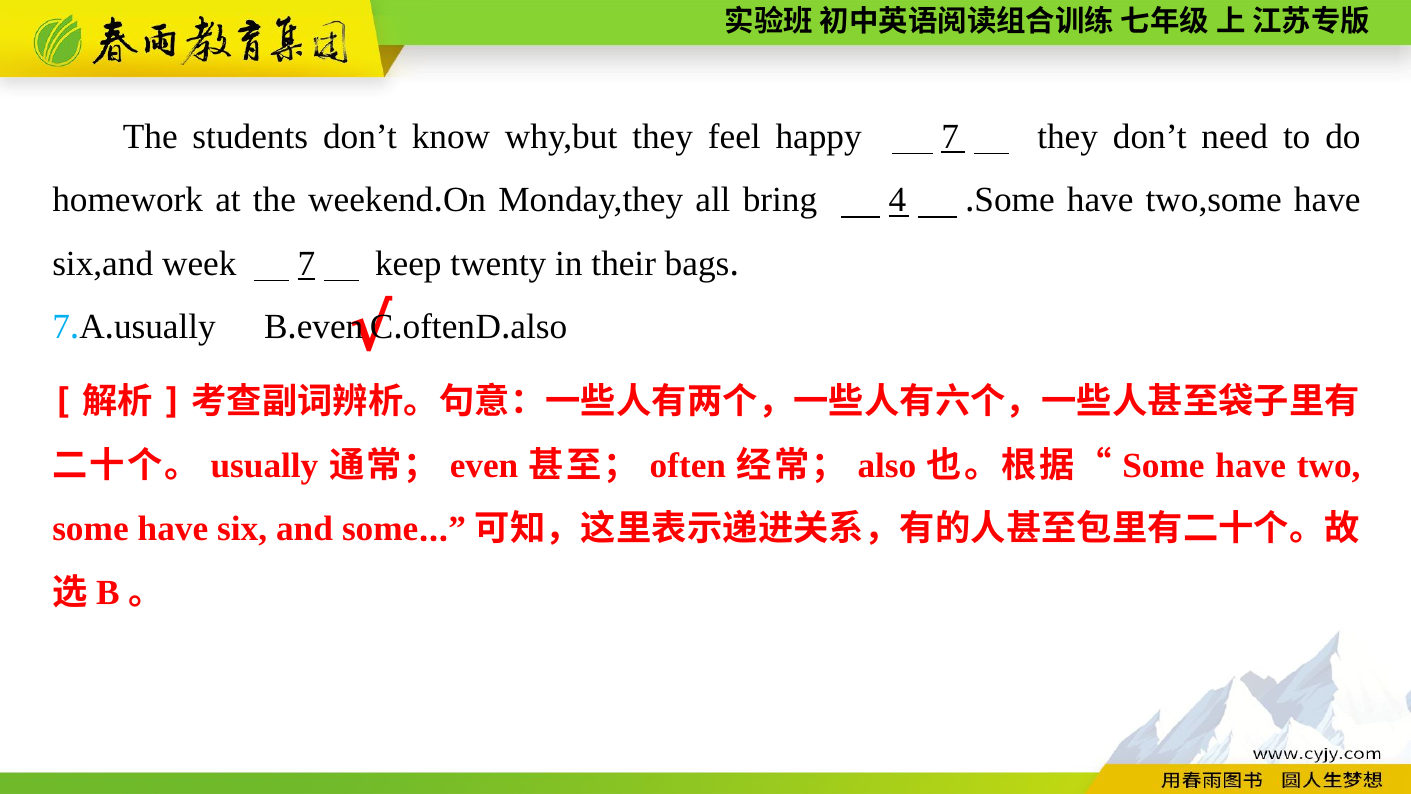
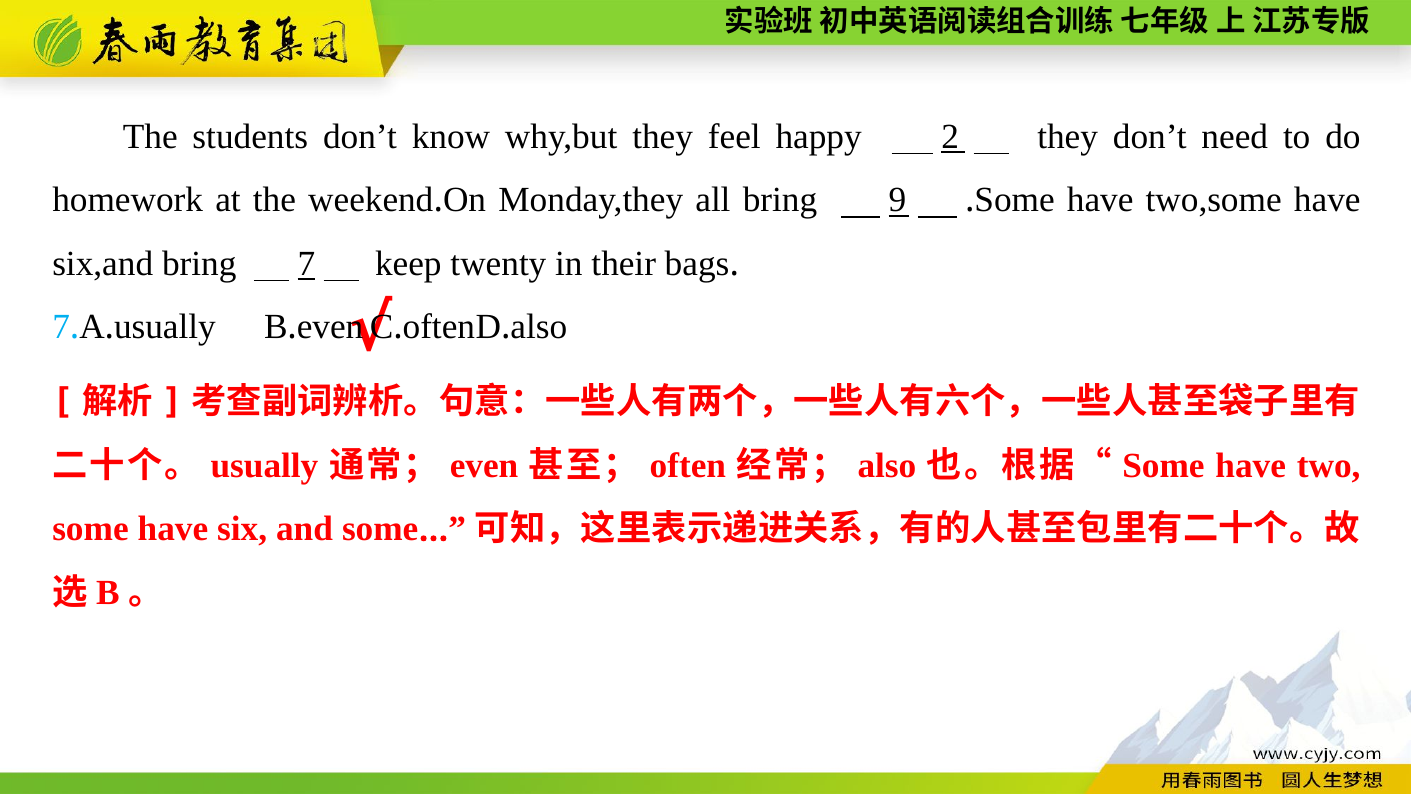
happy 7: 7 -> 2
4: 4 -> 9
six,and week: week -> bring
